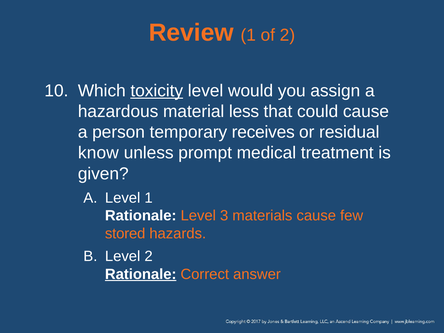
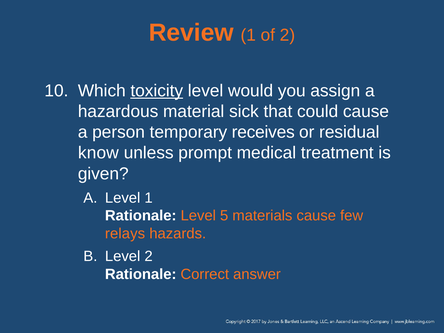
less: less -> sick
3: 3 -> 5
stored: stored -> relays
Rationale at (141, 274) underline: present -> none
